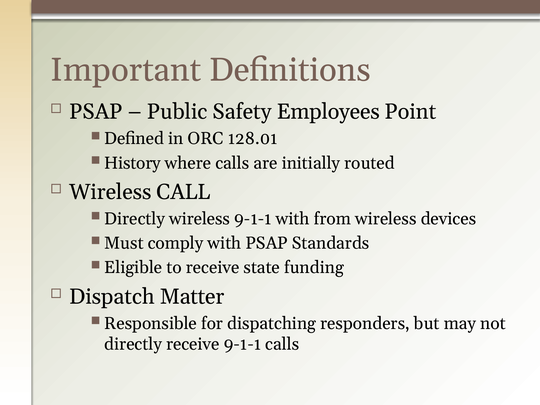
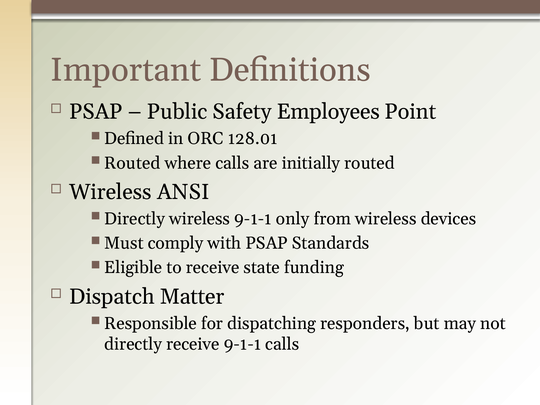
History at (133, 163): History -> Routed
CALL: CALL -> ANSI
9-1-1 with: with -> only
